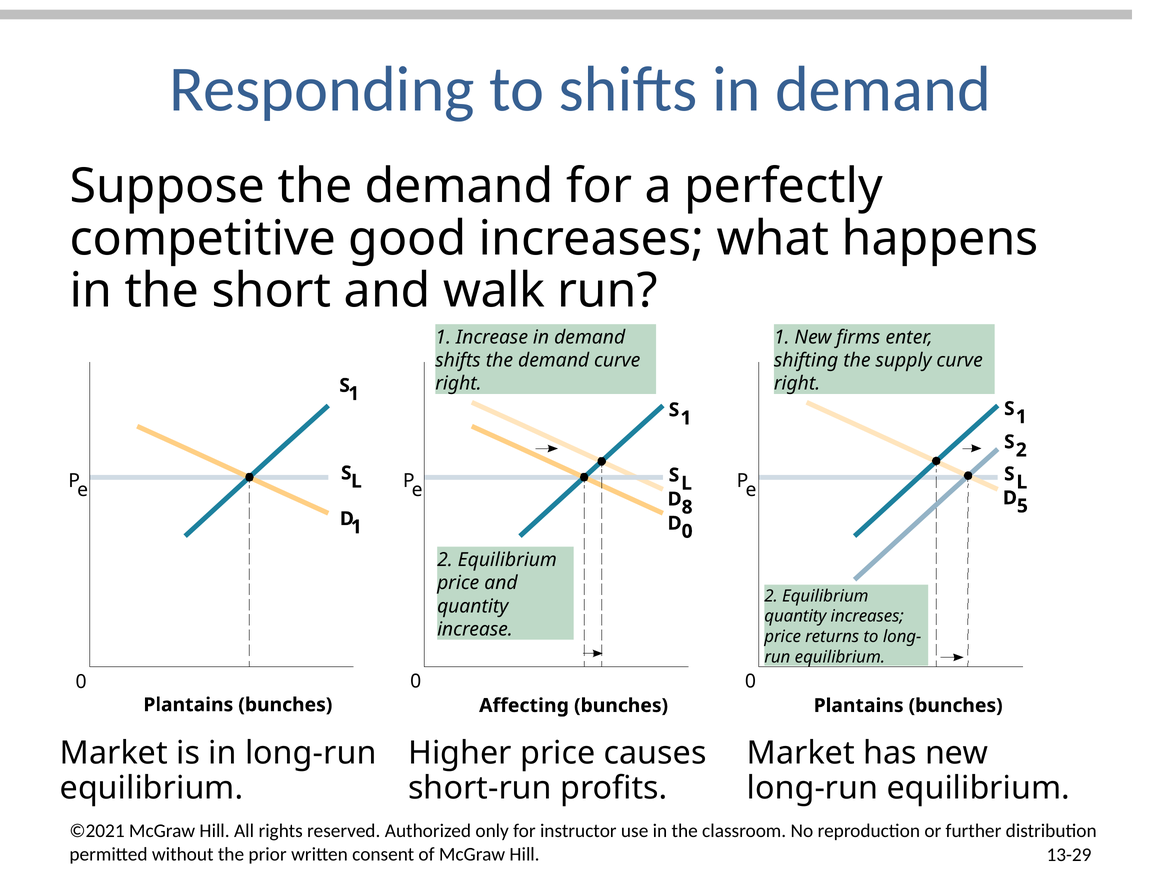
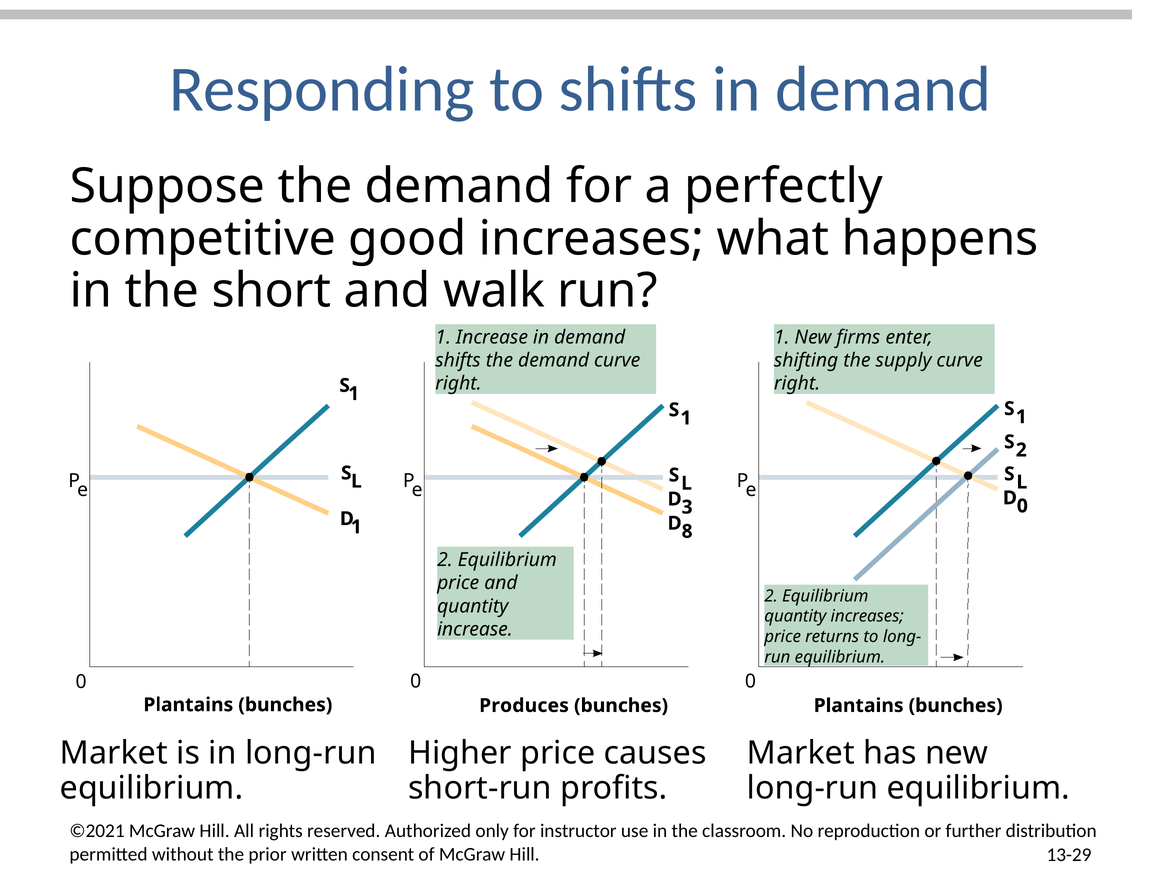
D 5: 5 -> 0
8: 8 -> 3
D 0: 0 -> 8
Affecting: Affecting -> Produces
